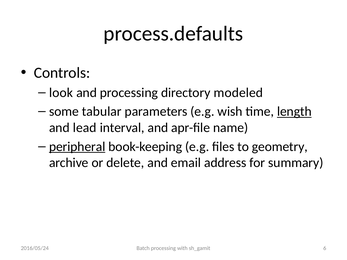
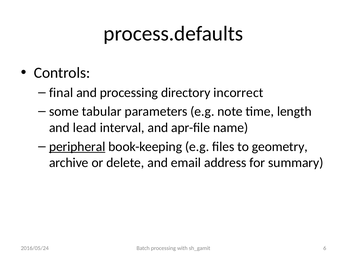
look: look -> final
modeled: modeled -> incorrect
wish: wish -> note
length underline: present -> none
